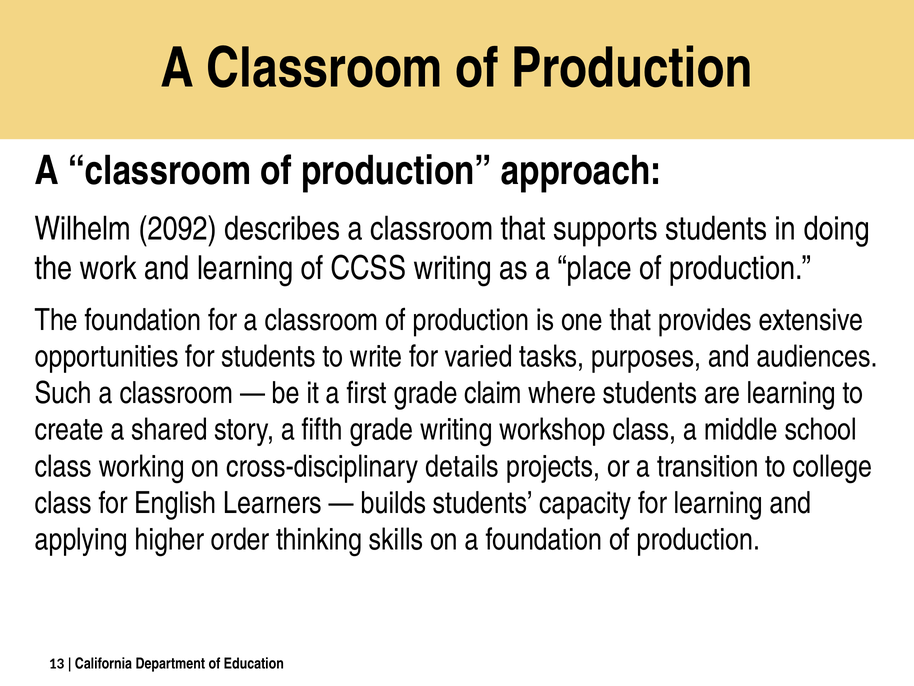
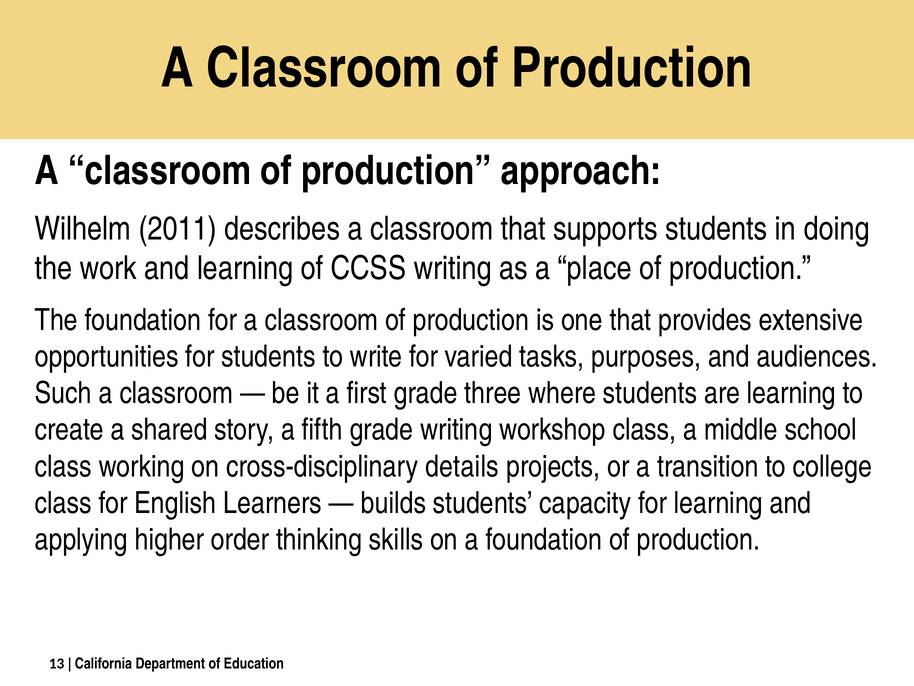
2092: 2092 -> 2011
claim: claim -> three
